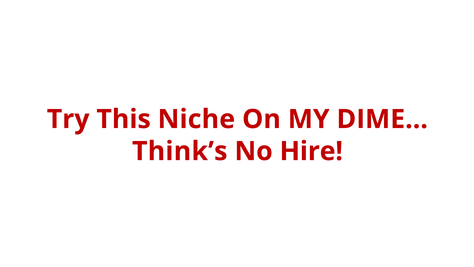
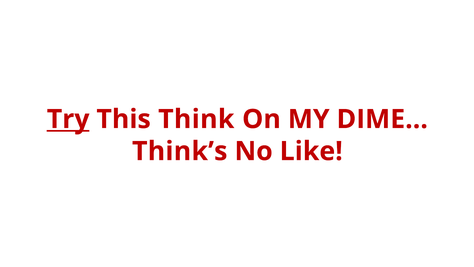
Try underline: none -> present
Niche: Niche -> Think
Hire: Hire -> Like
